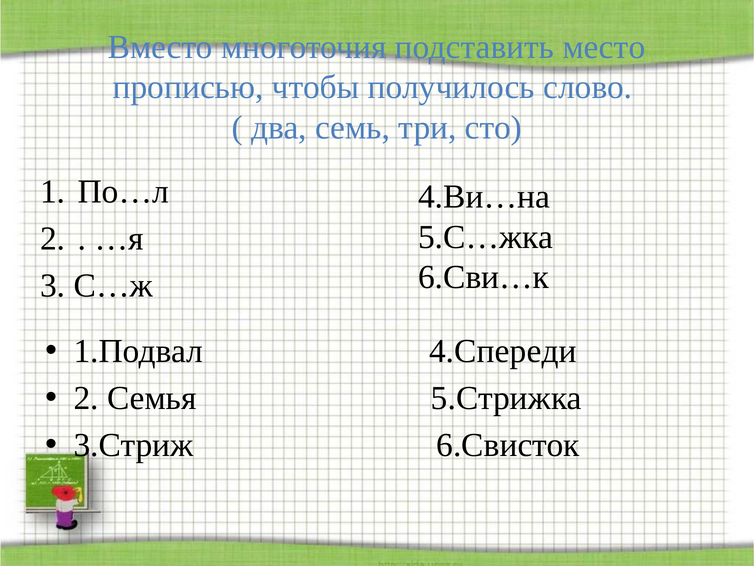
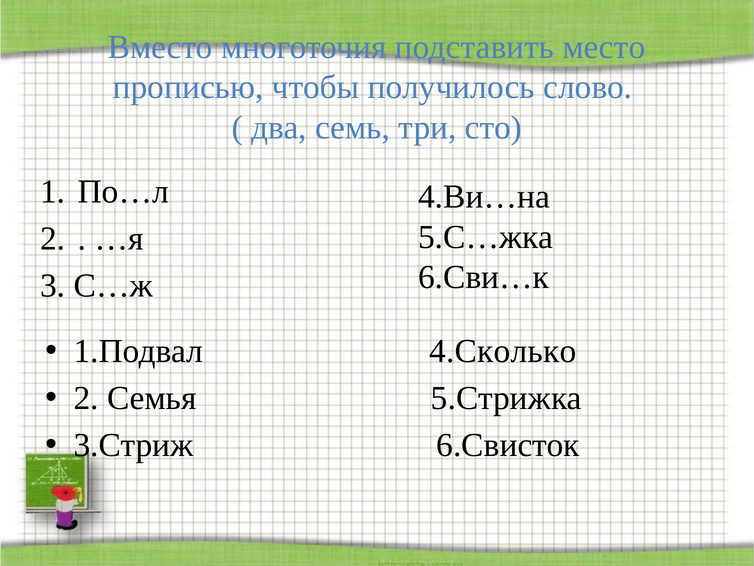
4.Спереди: 4.Спереди -> 4.Сколько
